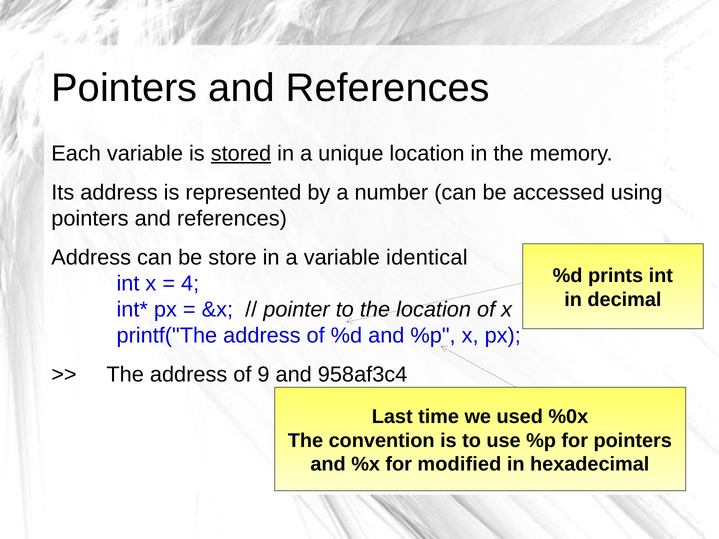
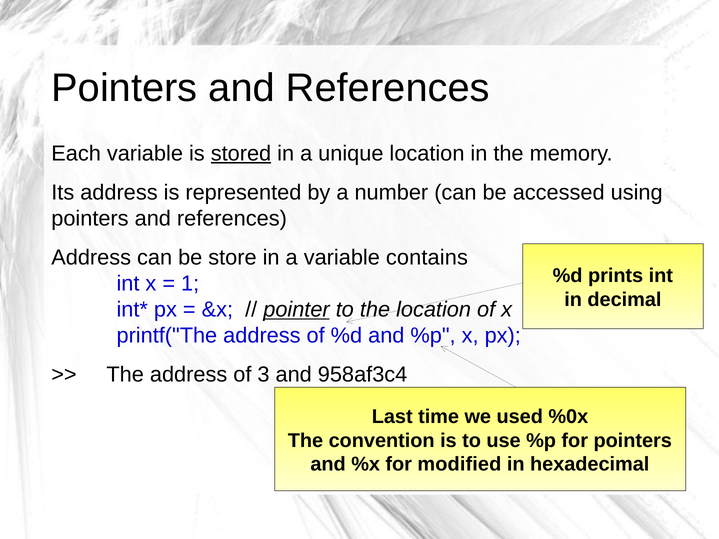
identical: identical -> contains
4: 4 -> 1
pointer underline: none -> present
9: 9 -> 3
